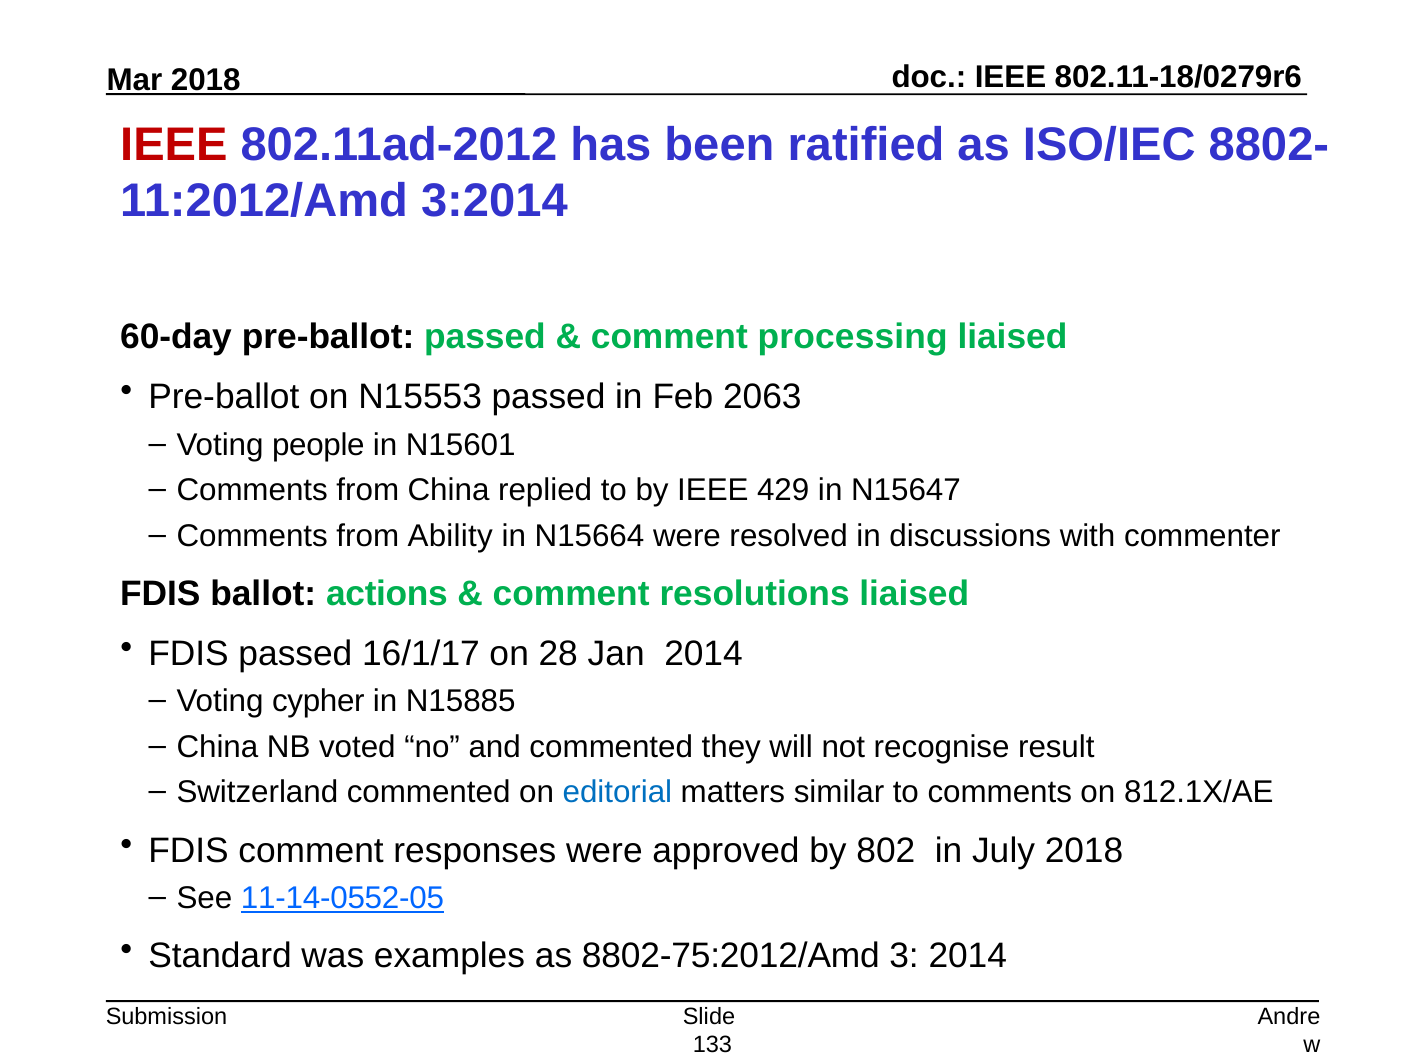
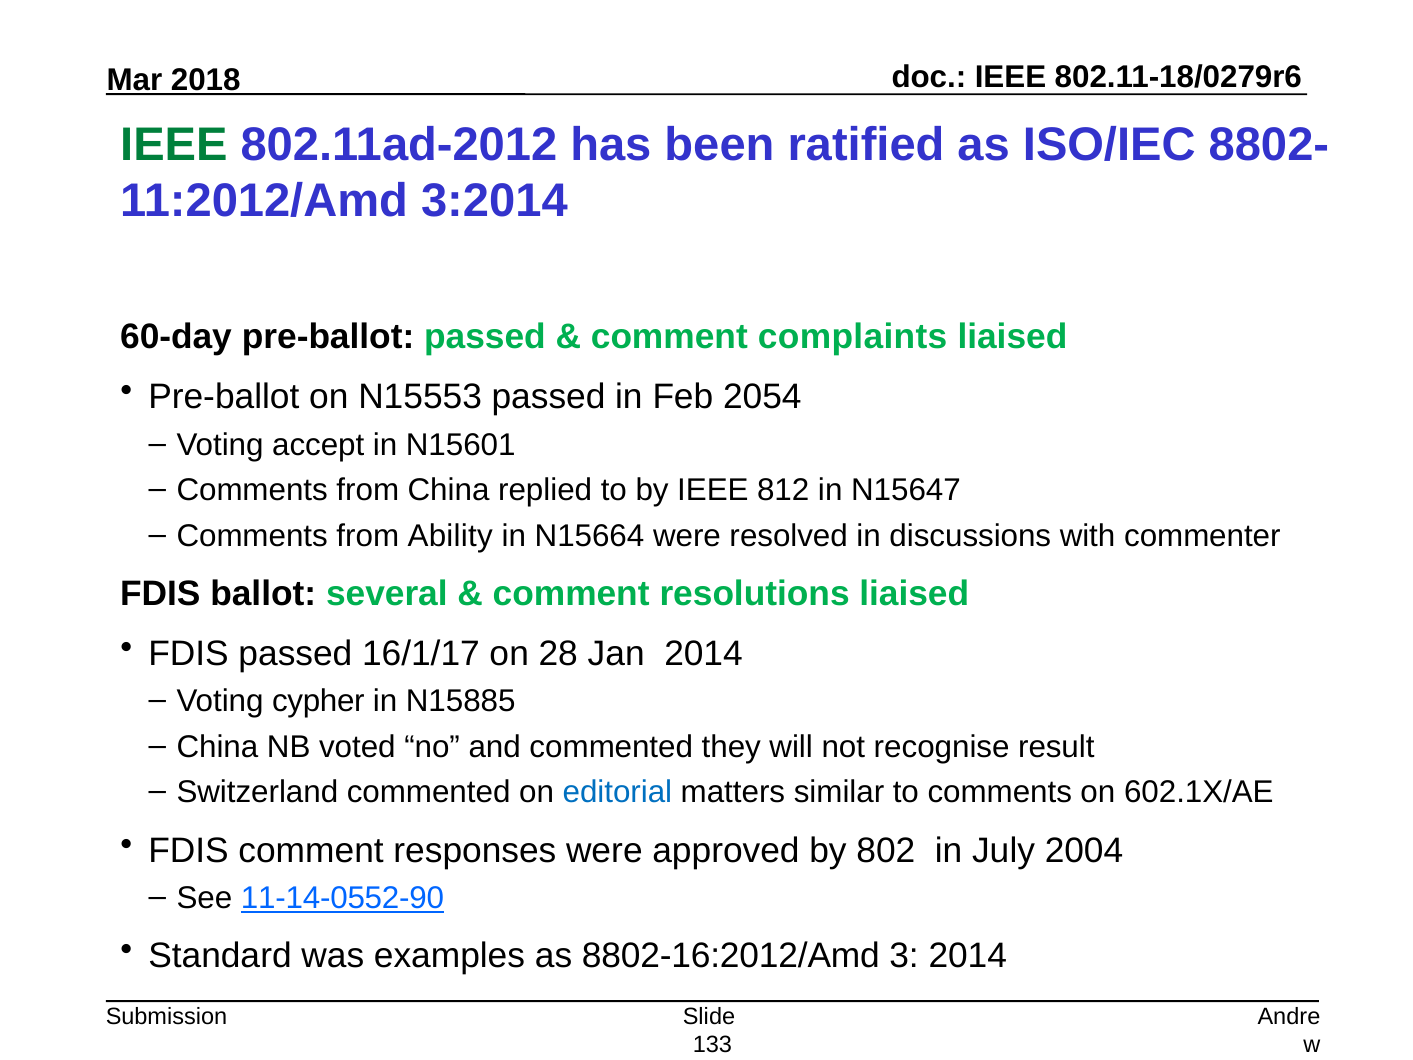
IEEE at (174, 145) colour: red -> green
processing: processing -> complaints
2063: 2063 -> 2054
people: people -> accept
429: 429 -> 812
actions: actions -> several
812.1X/AE: 812.1X/AE -> 602.1X/AE
July 2018: 2018 -> 2004
11-14-0552-05: 11-14-0552-05 -> 11-14-0552-90
8802-75:2012/Amd: 8802-75:2012/Amd -> 8802-16:2012/Amd
